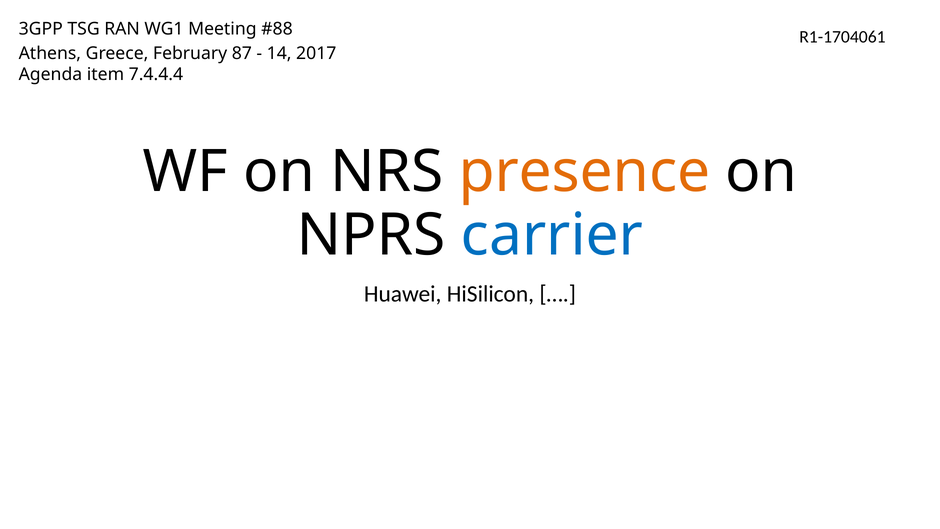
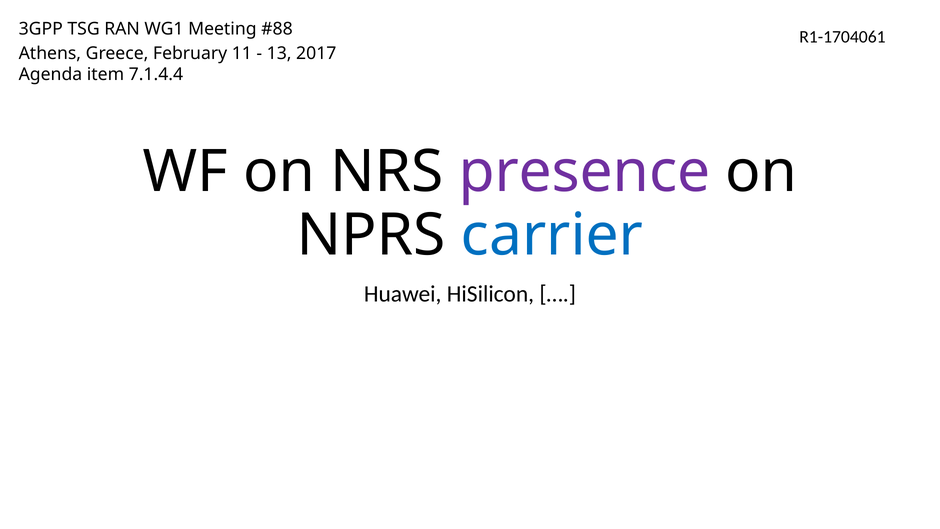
87: 87 -> 11
14: 14 -> 13
7.4.4.4: 7.4.4.4 -> 7.1.4.4
presence colour: orange -> purple
